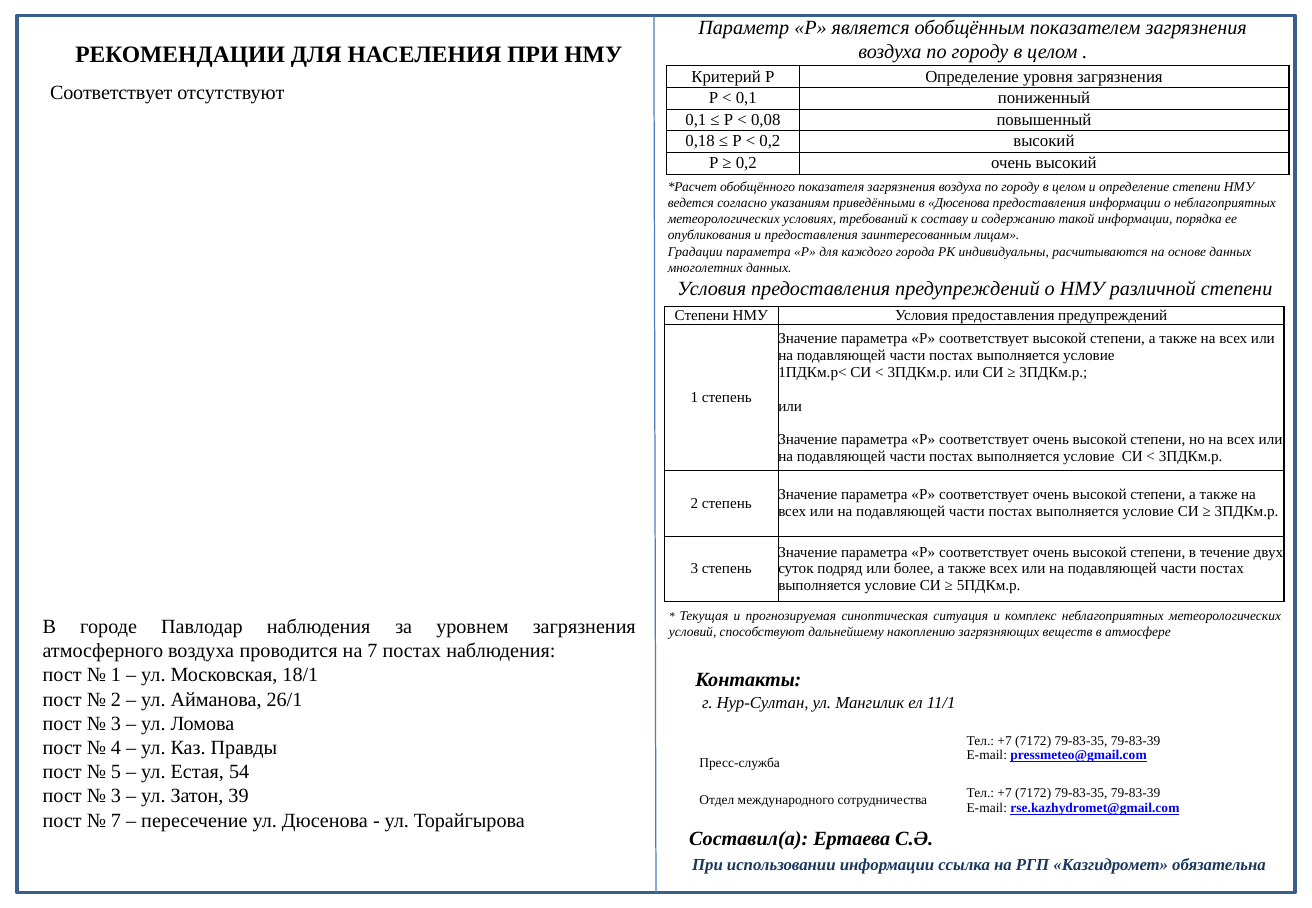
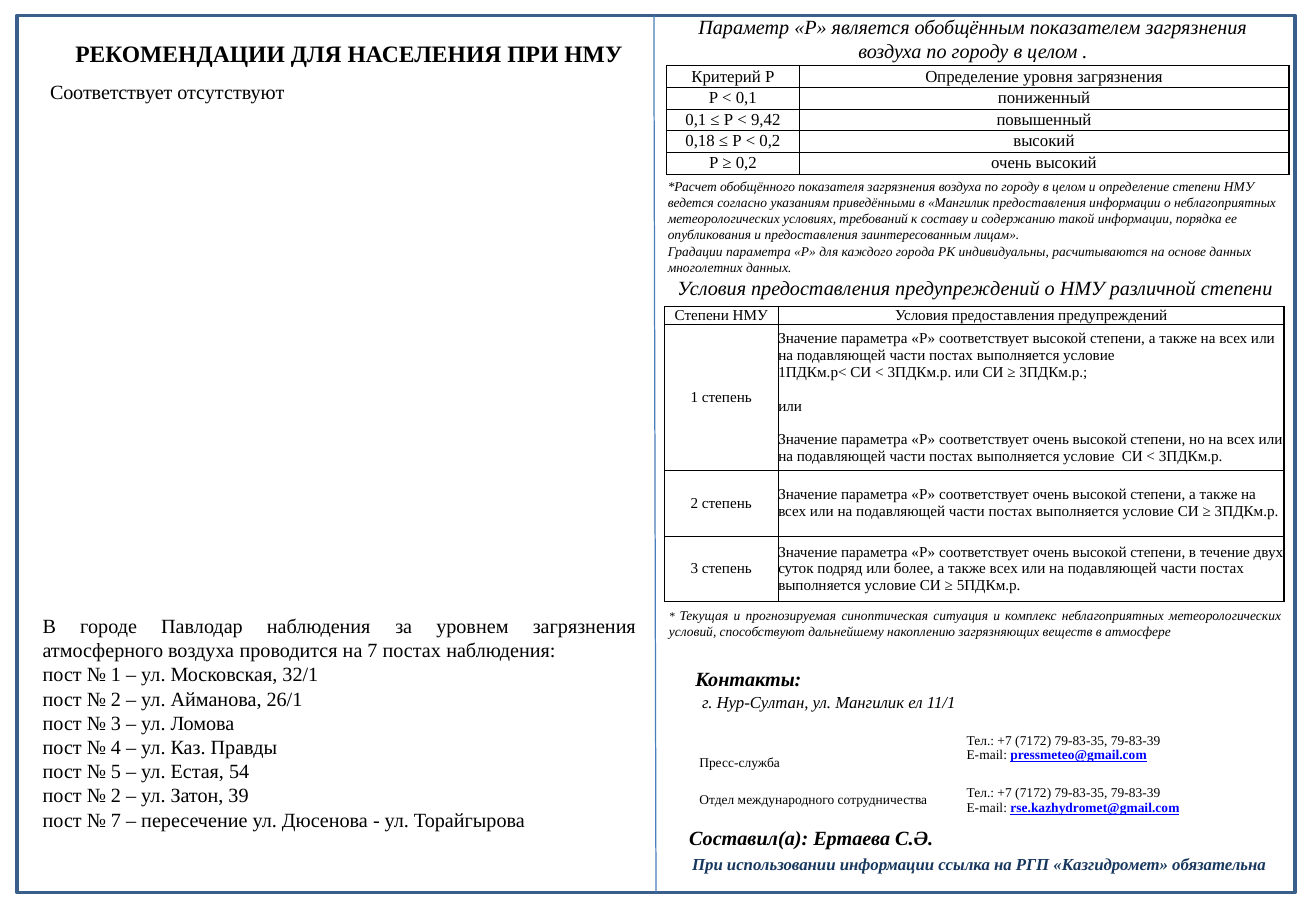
0,08: 0,08 -> 9,42
в Дюсенова: Дюсенова -> Мангилик
18/1: 18/1 -> 32/1
3 at (116, 797): 3 -> 2
